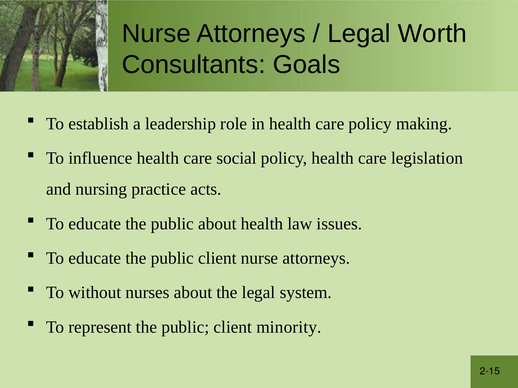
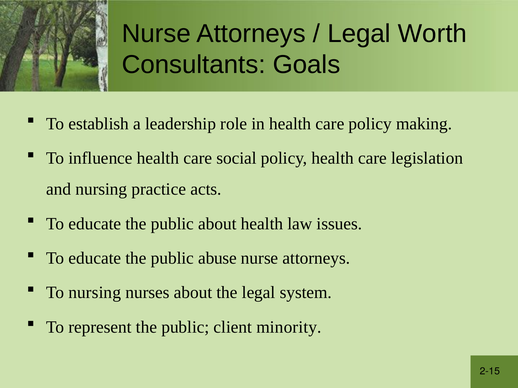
educate the public client: client -> abuse
To without: without -> nursing
